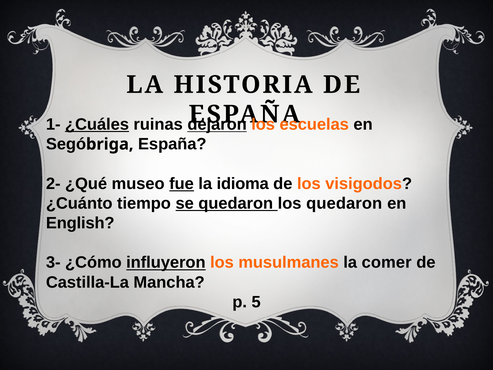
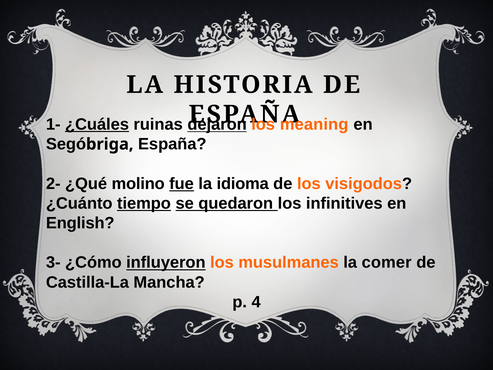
escuelas: escuelas -> meaning
museo: museo -> molino
tiempo underline: none -> present
los quedaron: quedaron -> infinitives
5: 5 -> 4
